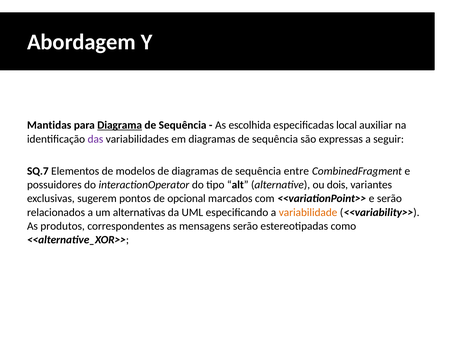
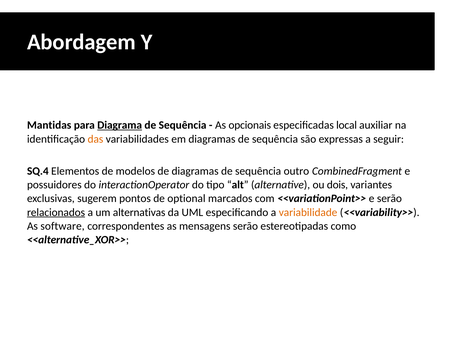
escolhida: escolhida -> opcionais
das colour: purple -> orange
SQ.7: SQ.7 -> SQ.4
entre: entre -> outro
opcional: opcional -> optional
relacionados underline: none -> present
produtos: produtos -> software
